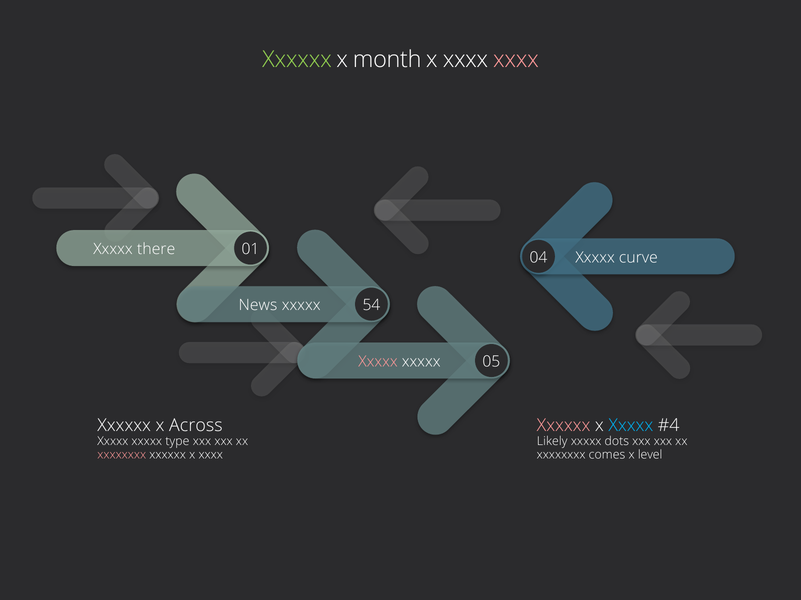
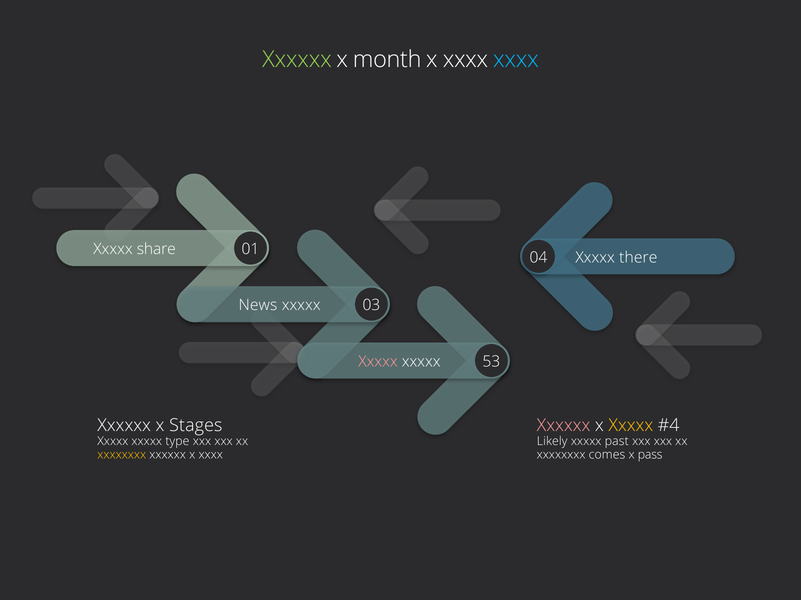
xxxx at (516, 60) colour: pink -> light blue
there: there -> share
curve: curve -> there
54: 54 -> 03
05: 05 -> 53
Across: Across -> Stages
Xxxxx at (631, 426) colour: light blue -> yellow
dots: dots -> past
xxxxxxxx at (122, 455) colour: pink -> yellow
level: level -> pass
